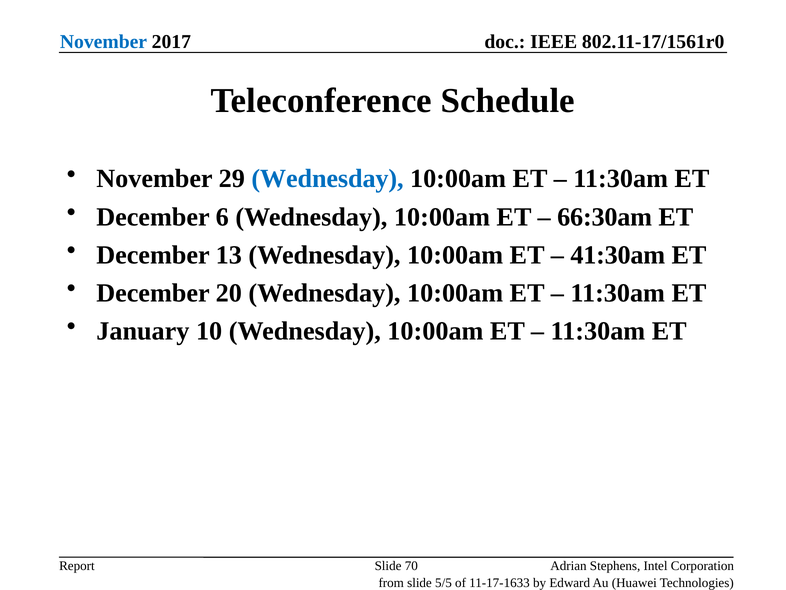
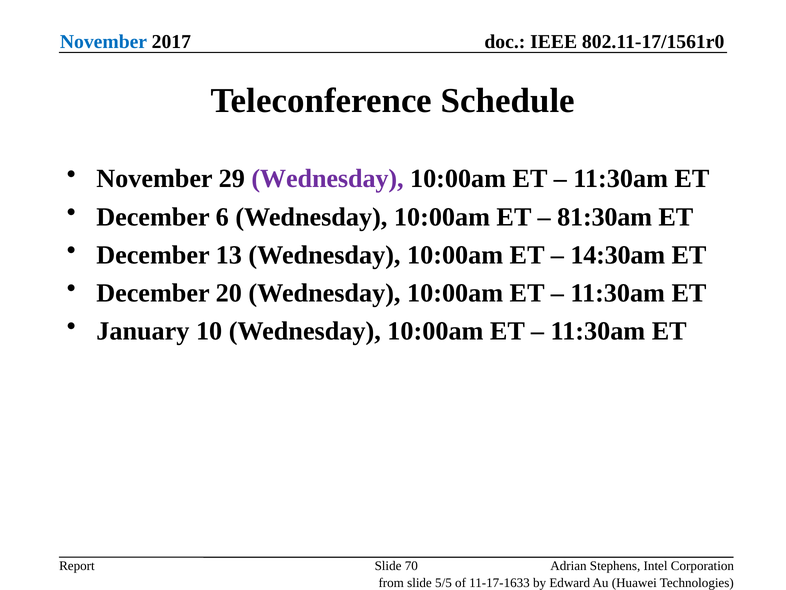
Wednesday at (328, 179) colour: blue -> purple
66:30am: 66:30am -> 81:30am
41:30am: 41:30am -> 14:30am
